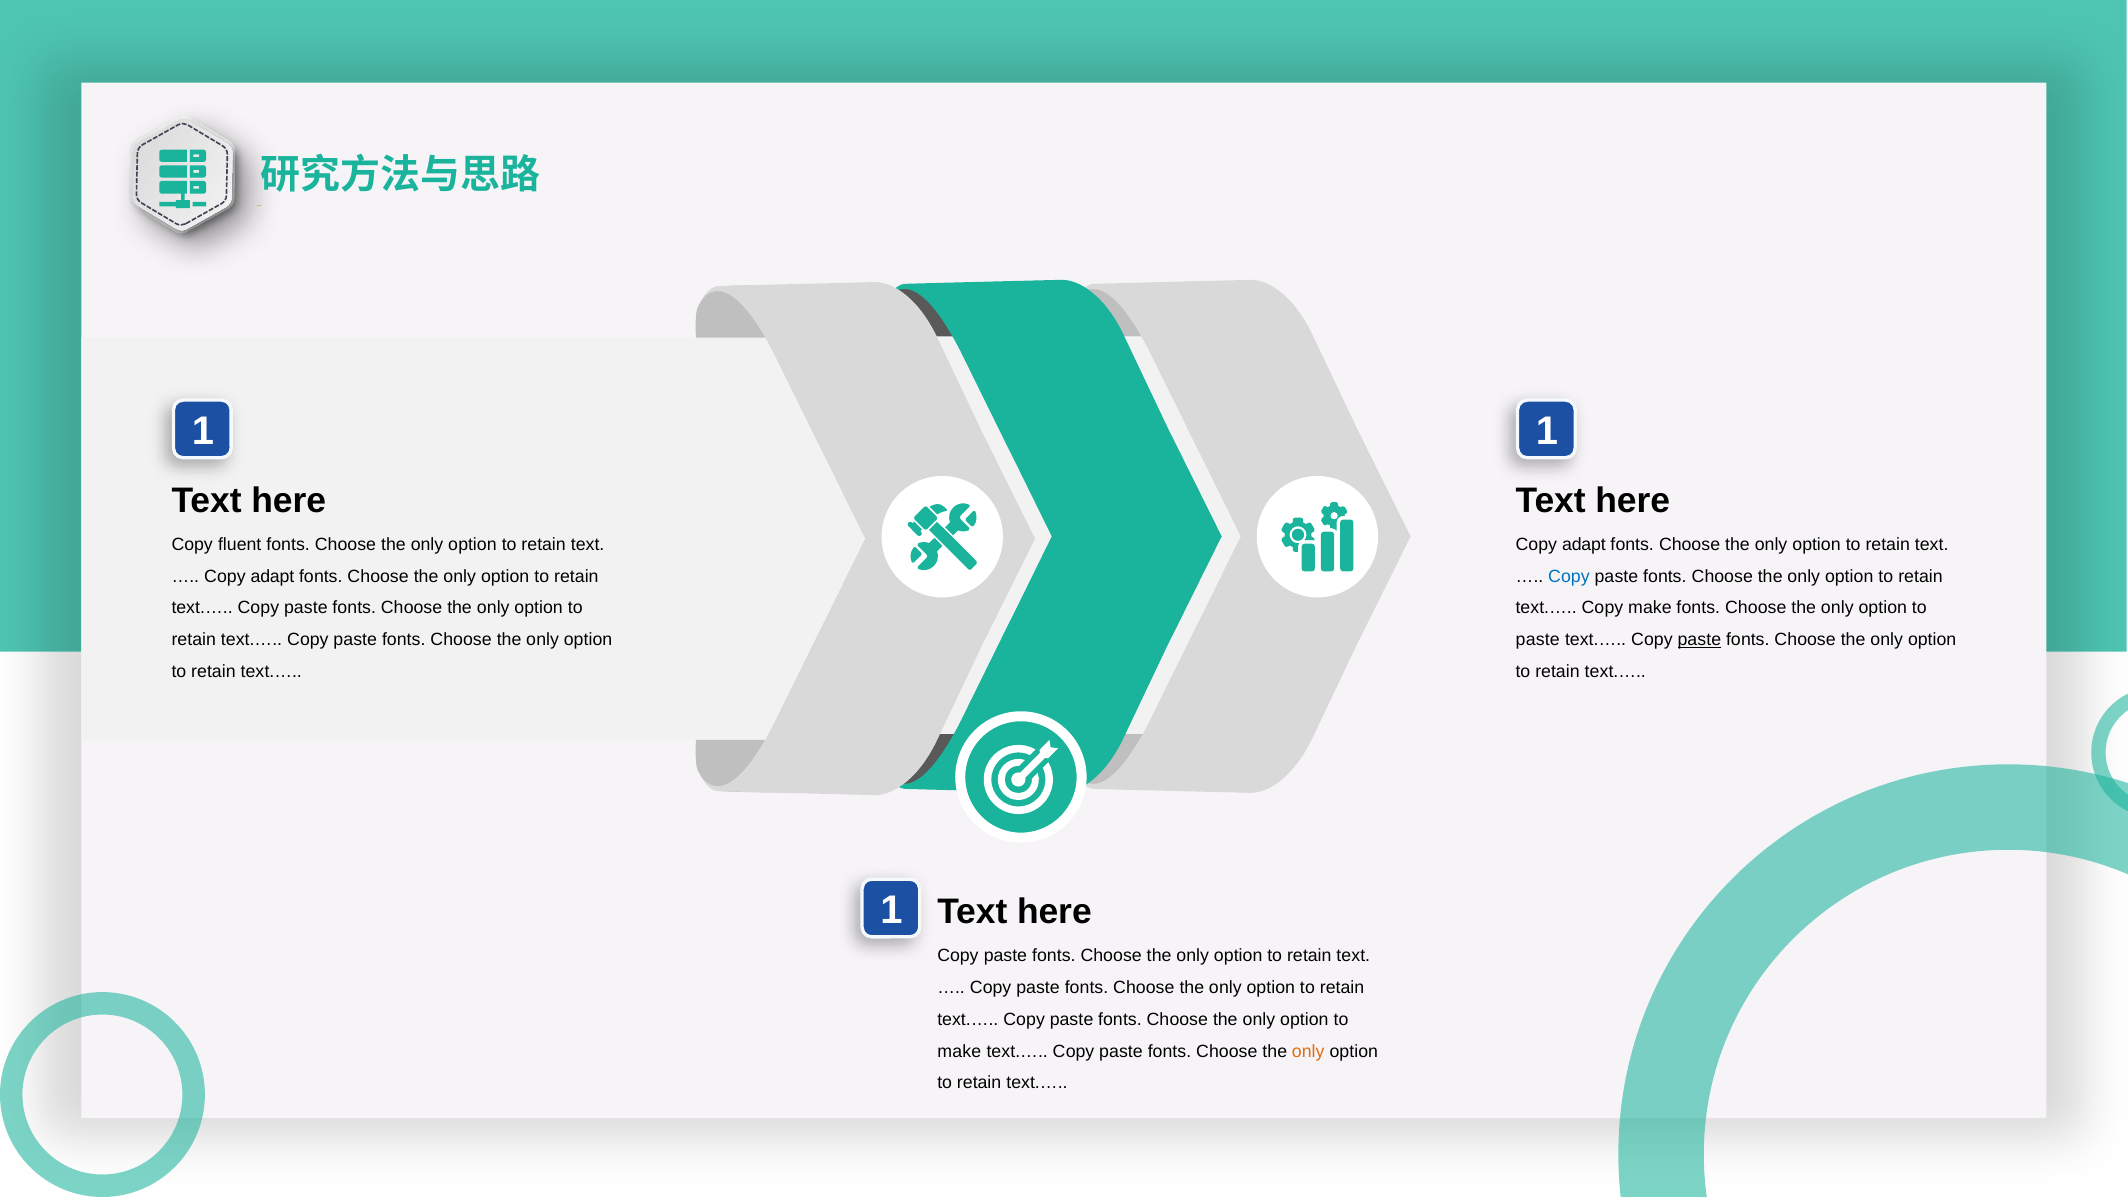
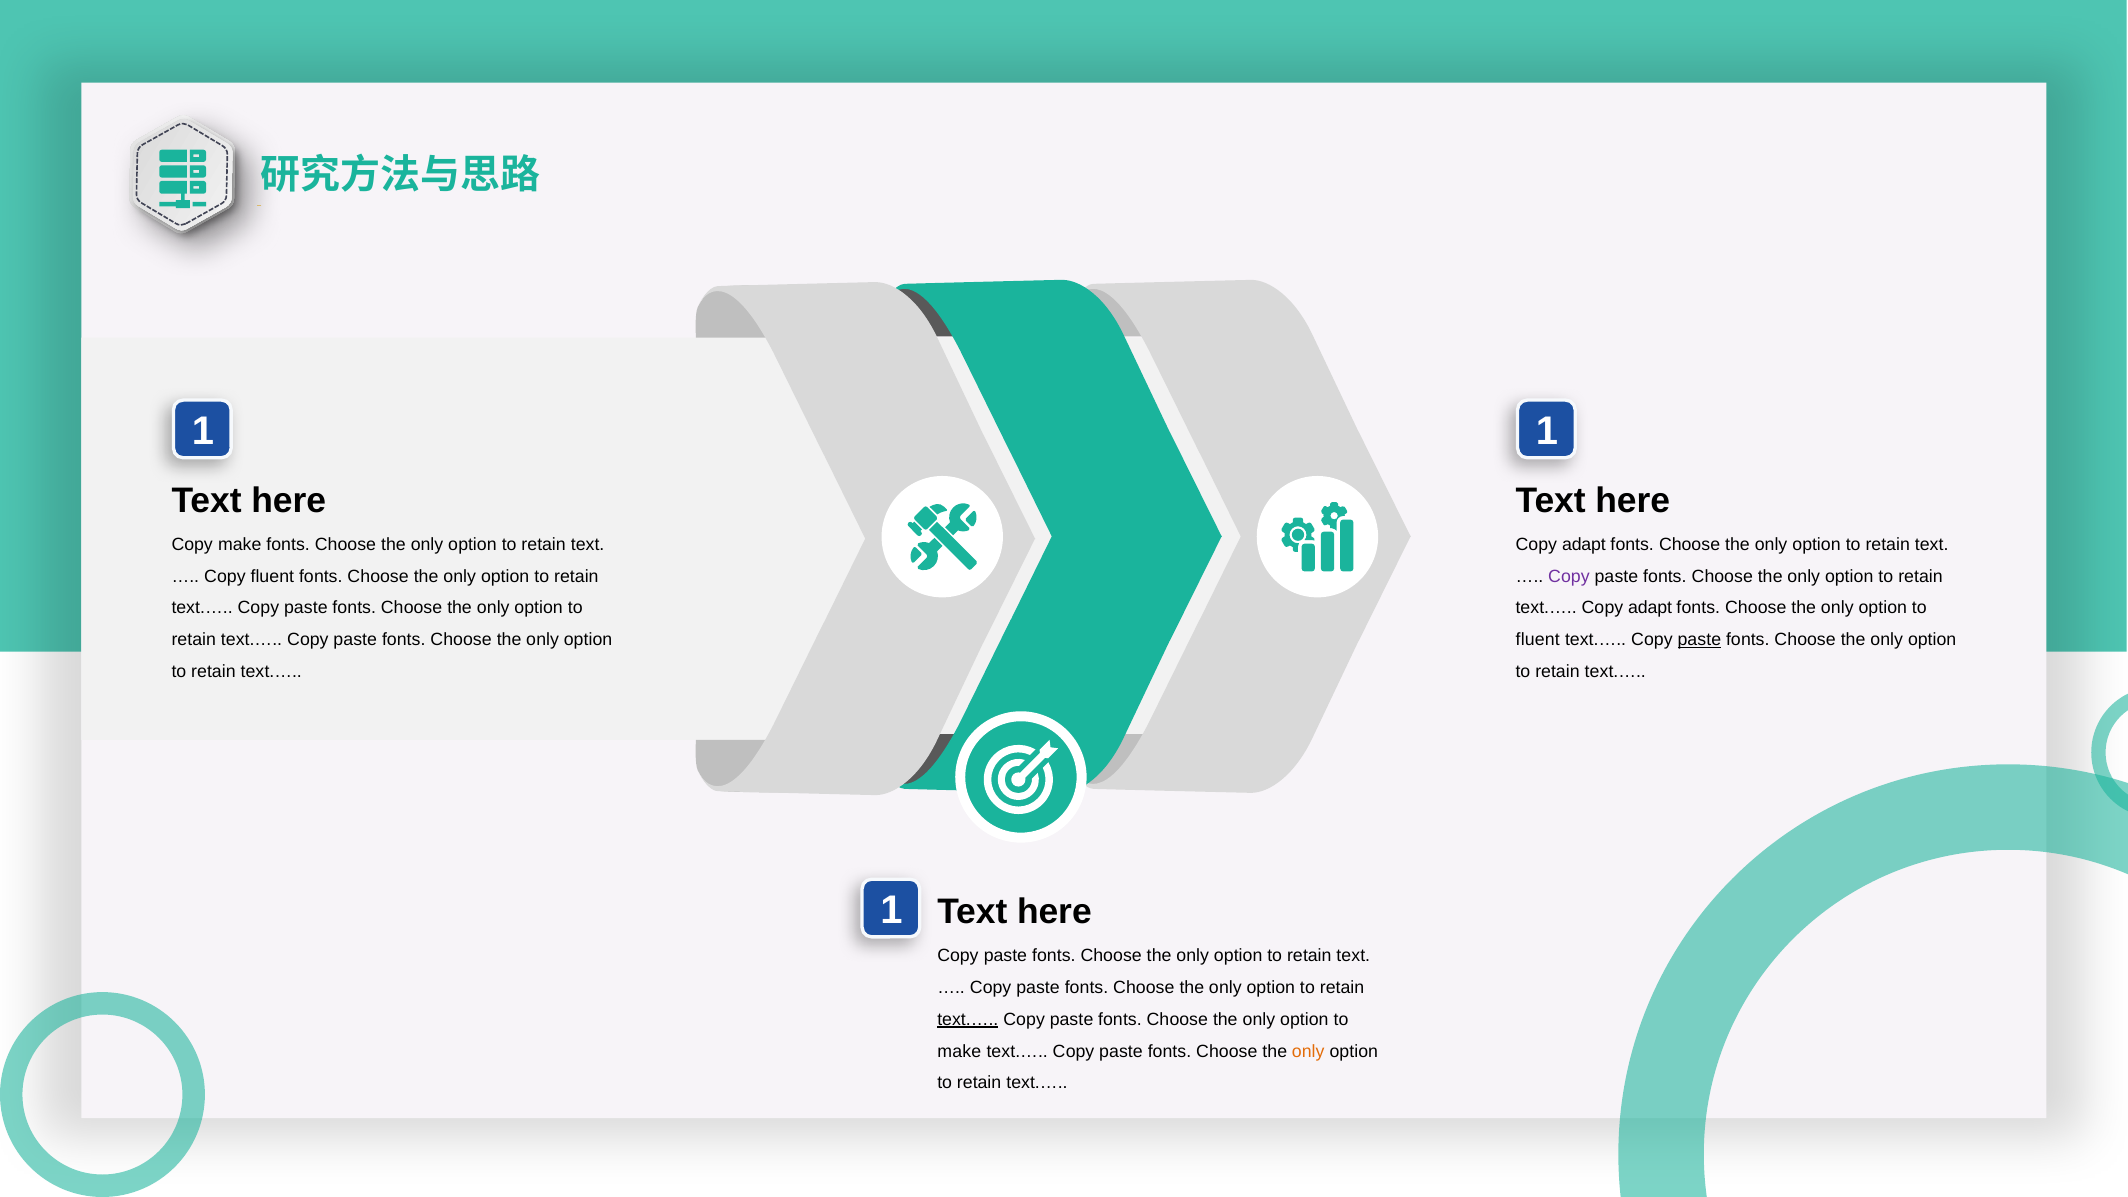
Copy fluent: fluent -> make
adapt at (272, 576): adapt -> fluent
Copy at (1569, 576) colour: blue -> purple
text.… Copy make: make -> adapt
paste at (1538, 640): paste -> fluent
text.… at (968, 1019) underline: none -> present
